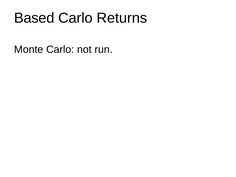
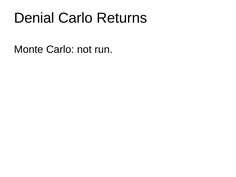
Based: Based -> Denial
